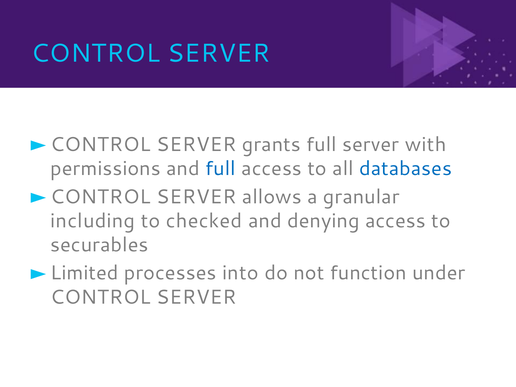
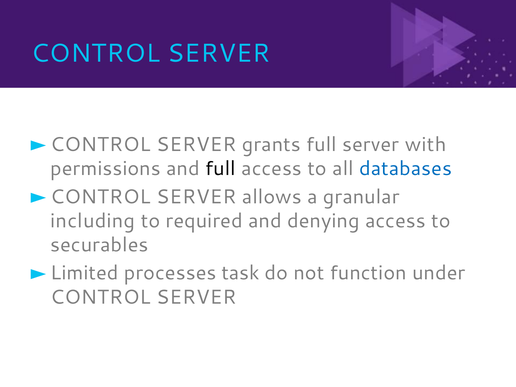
full at (221, 169) colour: blue -> black
checked: checked -> required
into: into -> task
